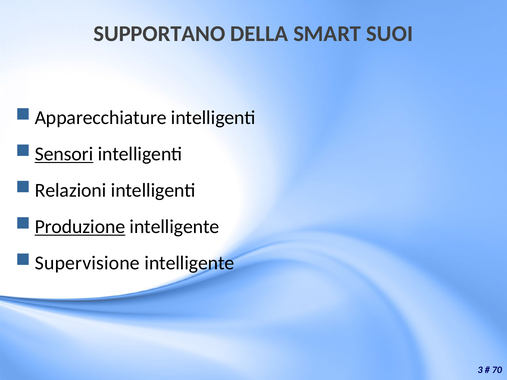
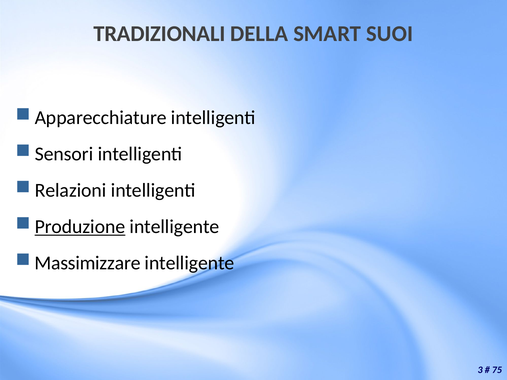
SUPPORTANO: SUPPORTANO -> TRADIZIONALI
Sensori underline: present -> none
Supervisione: Supervisione -> Massimizzare
70: 70 -> 75
